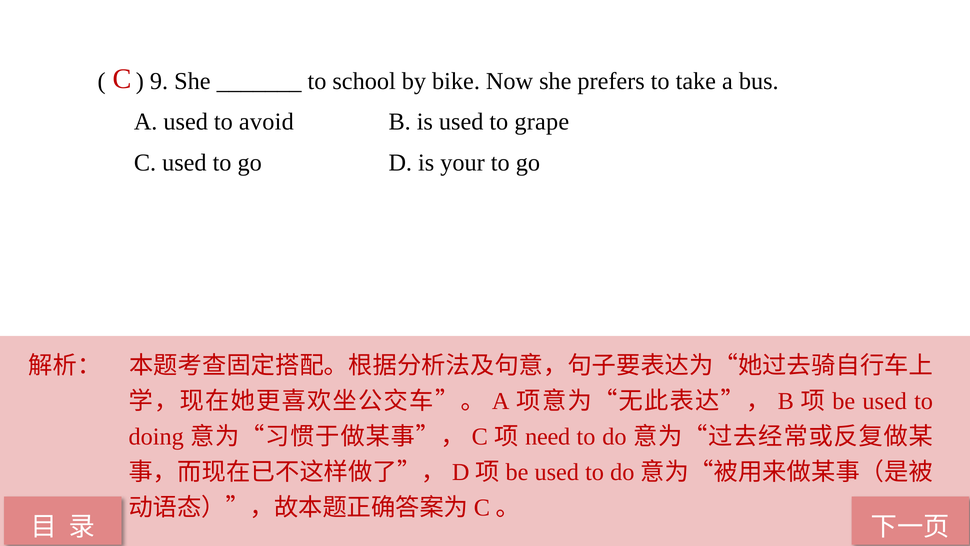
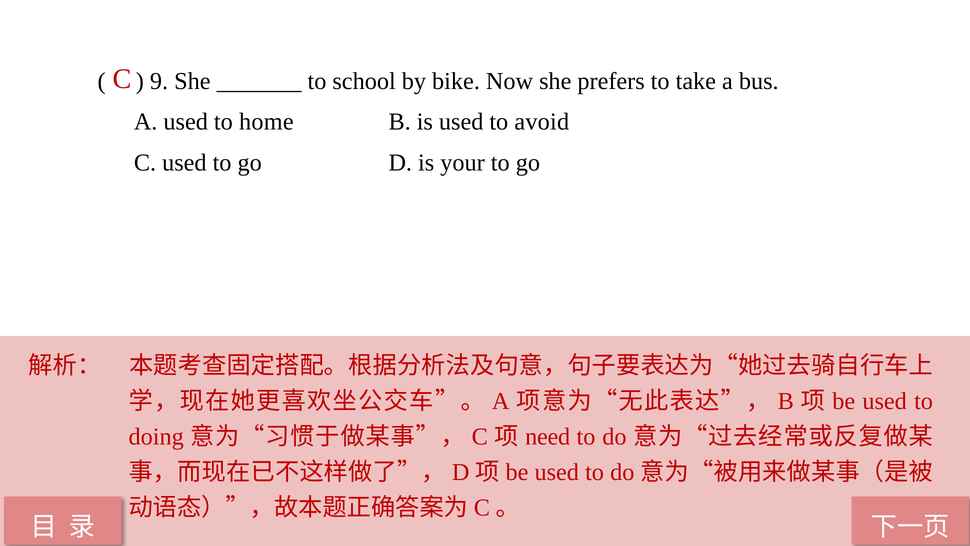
avoid: avoid -> home
grape: grape -> avoid
